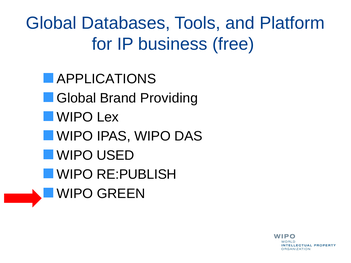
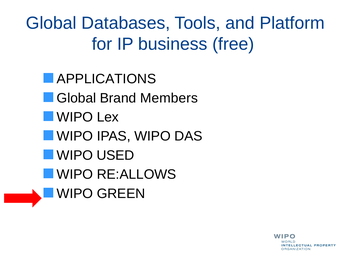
Providing: Providing -> Members
RE:PUBLISH: RE:PUBLISH -> RE:ALLOWS
